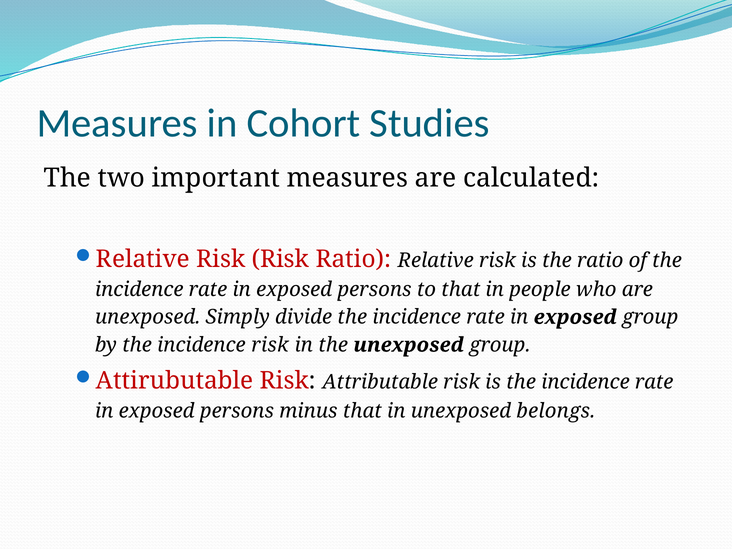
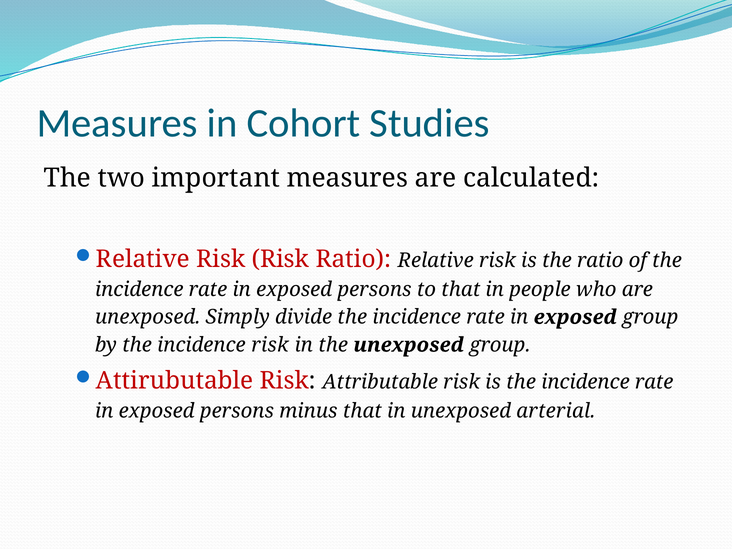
belongs: belongs -> arterial
